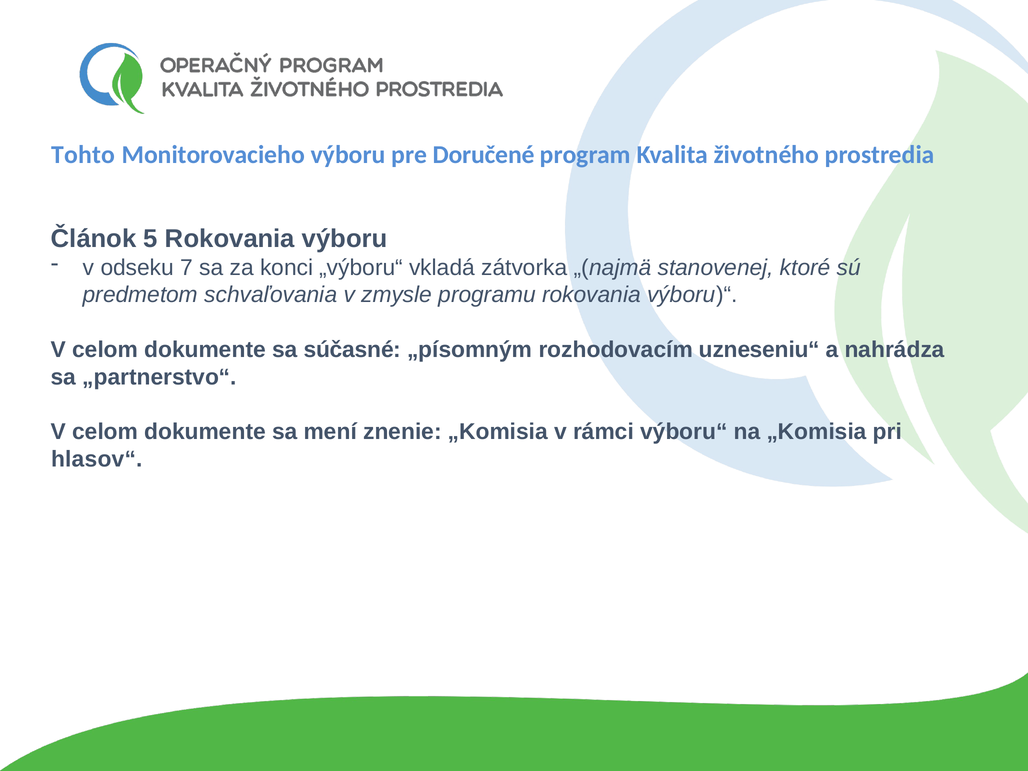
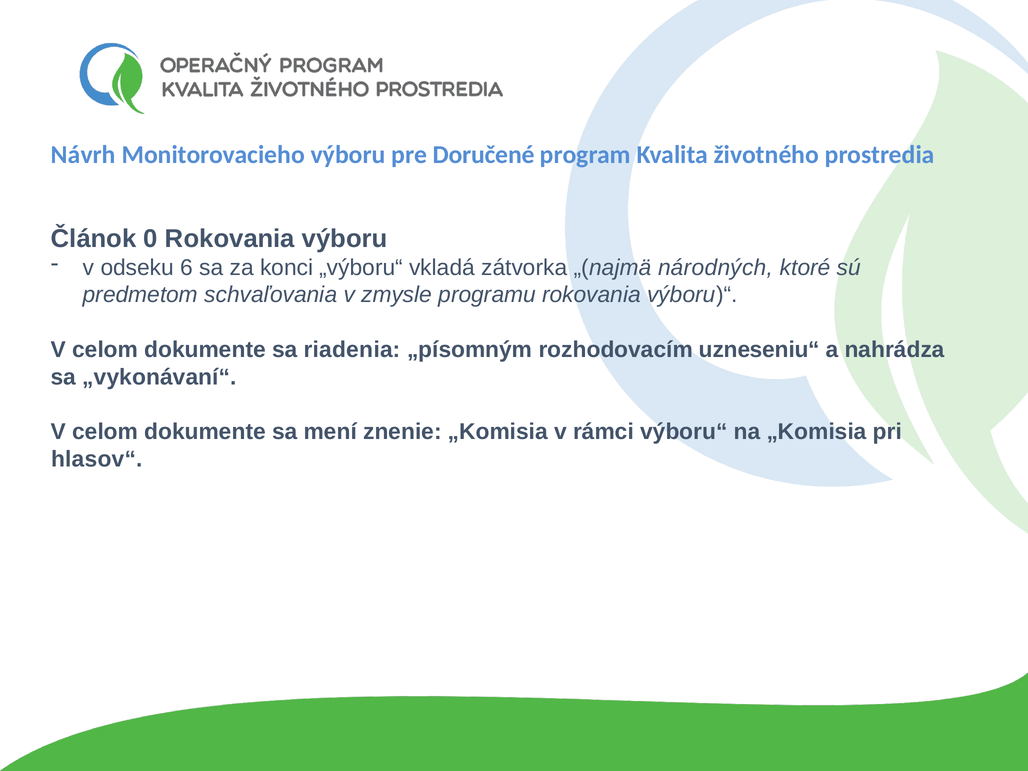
Tohto: Tohto -> Návrh
5: 5 -> 0
7: 7 -> 6
stanovenej: stanovenej -> národných
súčasné: súčasné -> riadenia
„partnerstvo“: „partnerstvo“ -> „vykonávaní“
